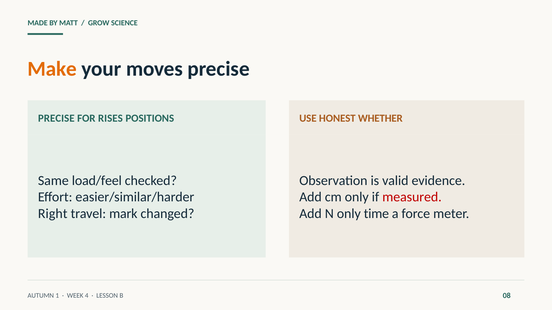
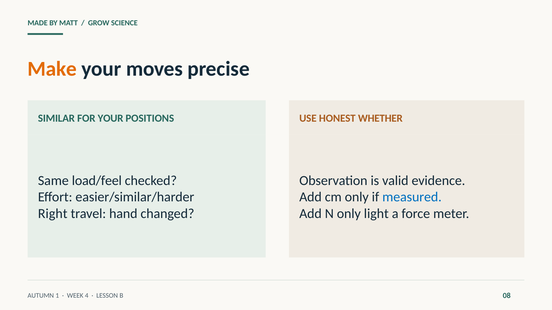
PRECISE at (56, 118): PRECISE -> SIMILAR
FOR RISES: RISES -> YOUR
measured colour: red -> blue
mark: mark -> hand
time: time -> light
